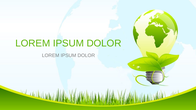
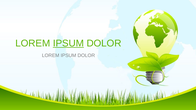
IPSUM at (68, 43) underline: none -> present
